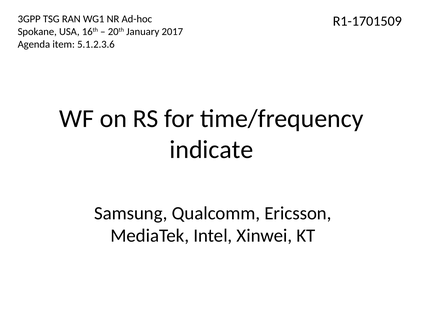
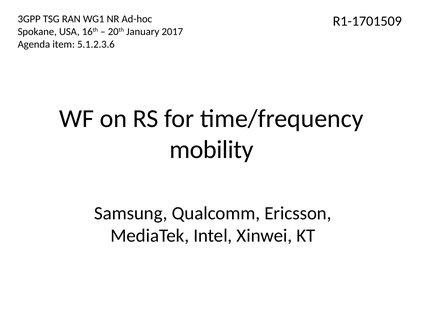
indicate: indicate -> mobility
